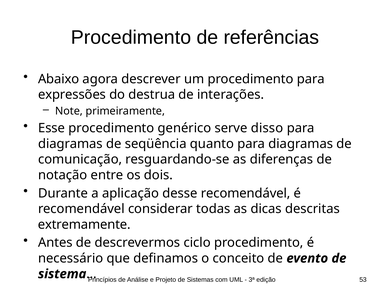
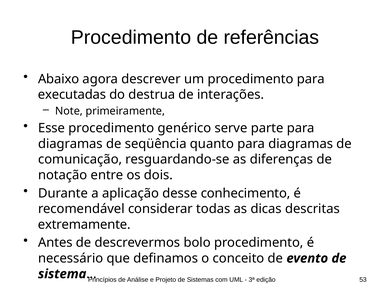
expressões: expressões -> executadas
disso: disso -> parte
desse recomendável: recomendável -> conhecimento
ciclo: ciclo -> bolo
